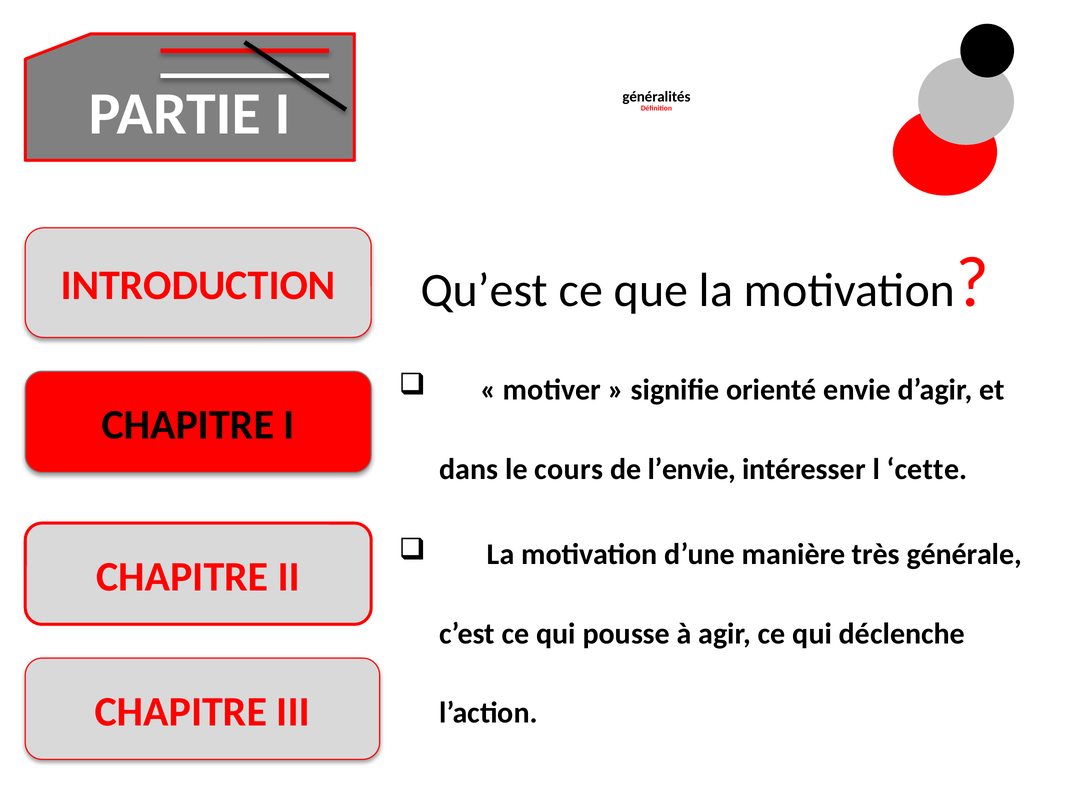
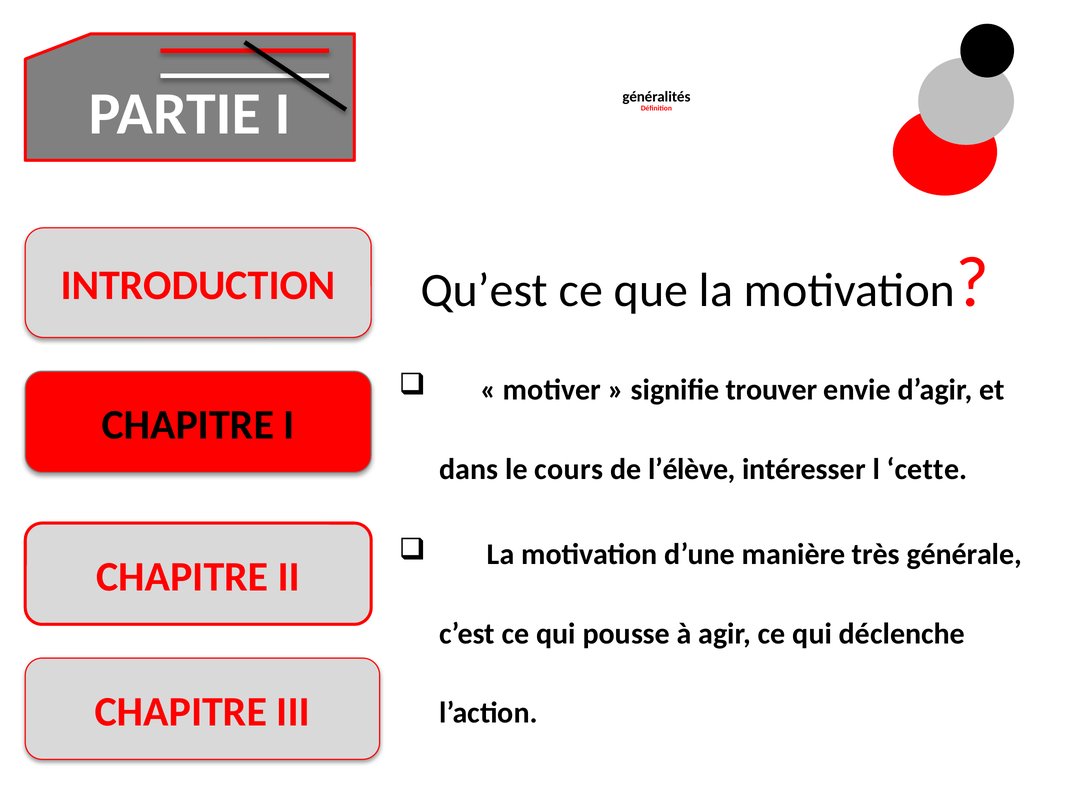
orienté: orienté -> trouver
l’envie: l’envie -> l’élève
